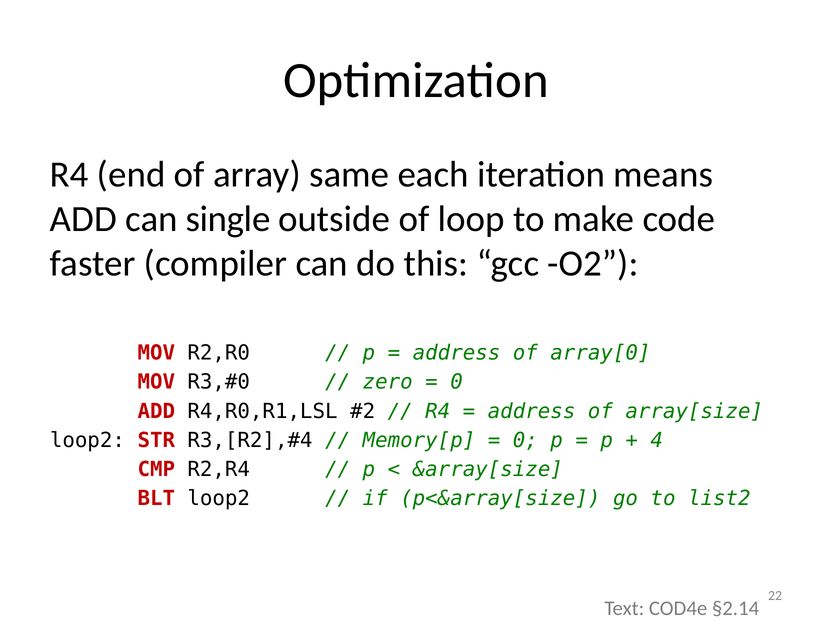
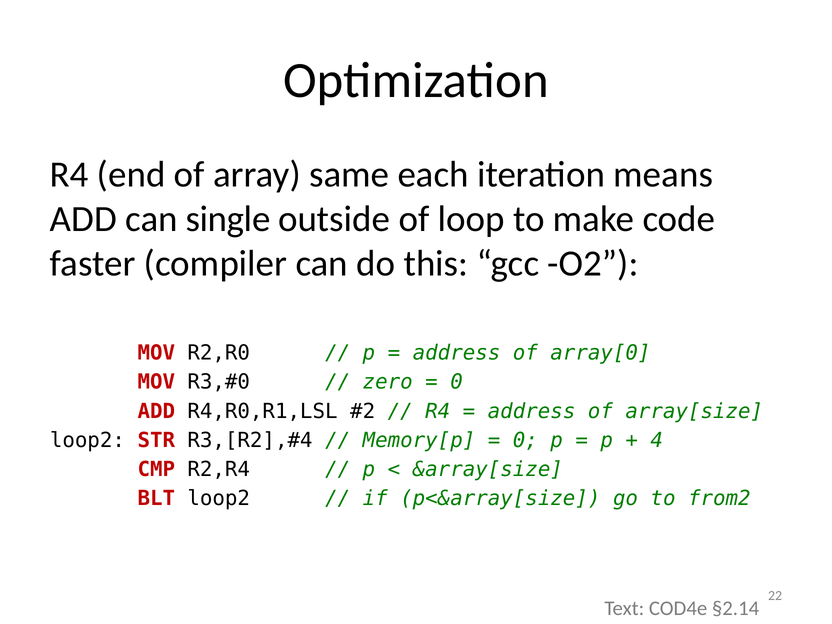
list2: list2 -> from2
